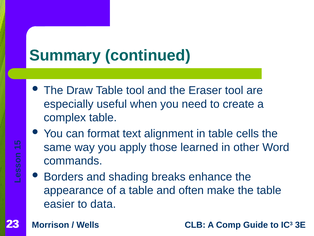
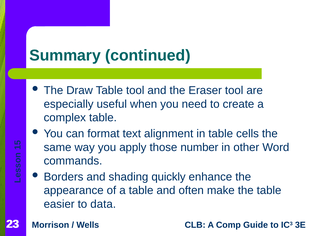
learned: learned -> number
breaks: breaks -> quickly
